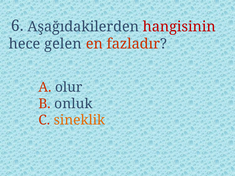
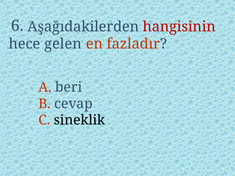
olur: olur -> beri
onluk: onluk -> cevap
sineklik colour: orange -> black
